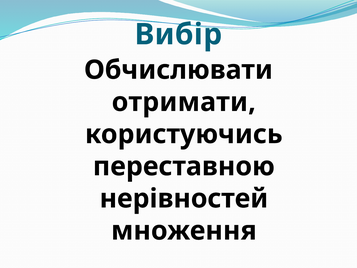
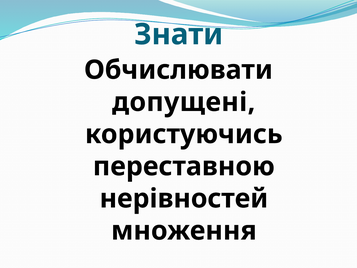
Вибір: Вибір -> Знати
отримати: отримати -> допущені
